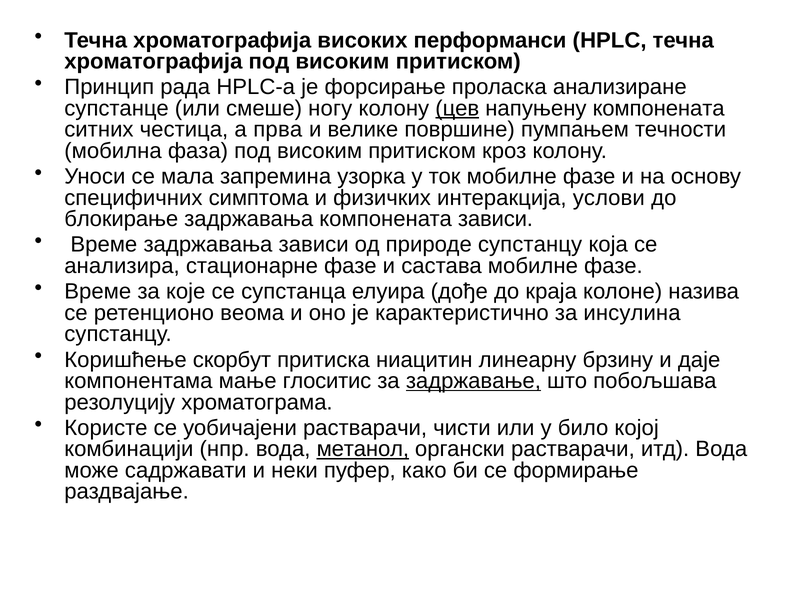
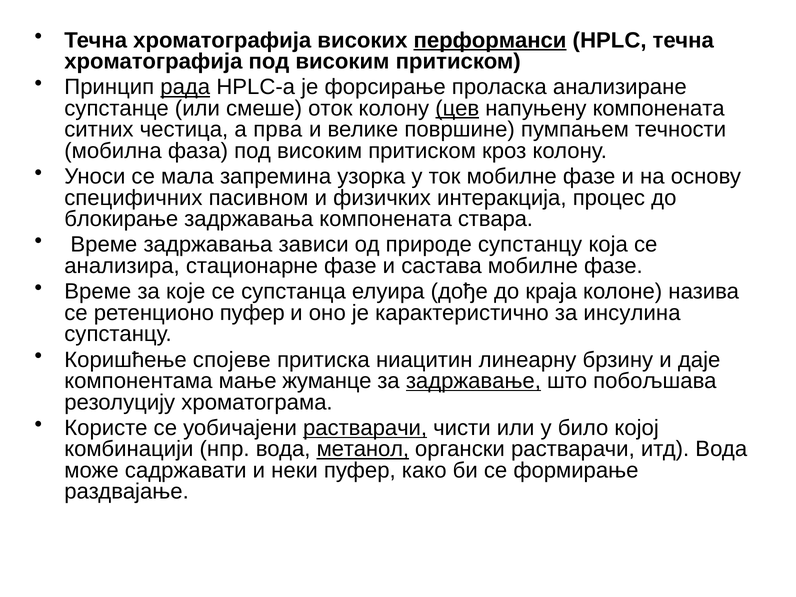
перформанси underline: none -> present
рада underline: none -> present
ногу: ногу -> оток
симптома: симптома -> пасивном
услови: услови -> процес
компонената зависи: зависи -> ствара
ретенционо веома: веома -> пуфер
скорбут: скорбут -> спојеве
глоситис: глоситис -> жуманце
растварачи at (365, 428) underline: none -> present
